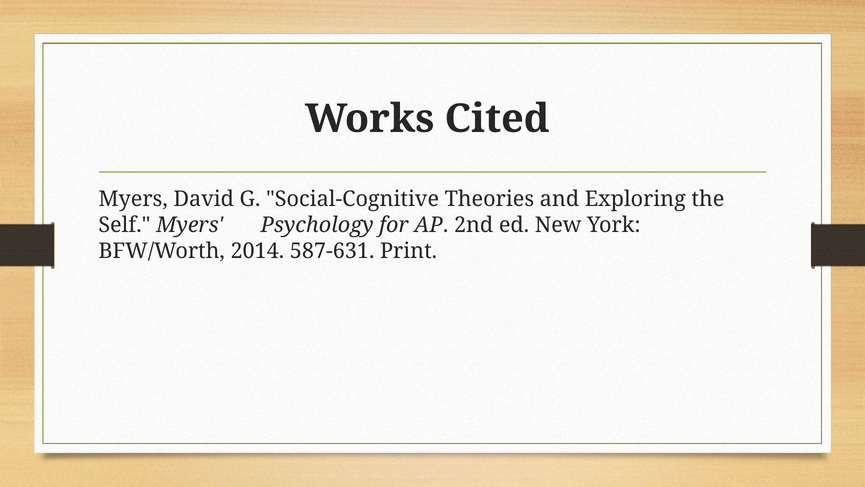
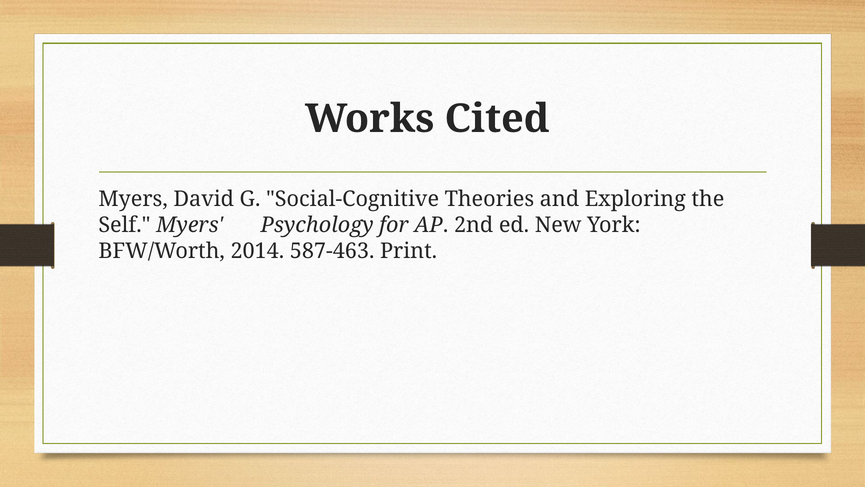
587-631: 587-631 -> 587-463
